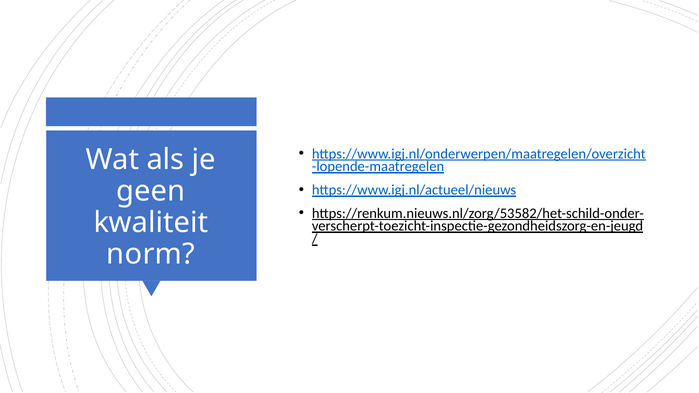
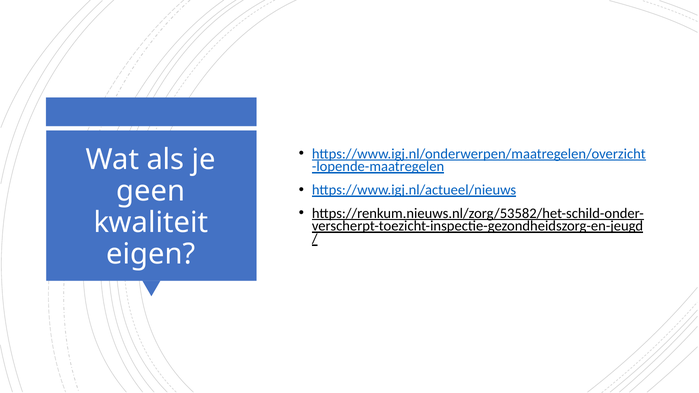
norm: norm -> eigen
